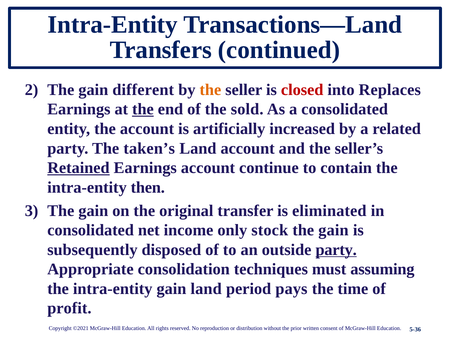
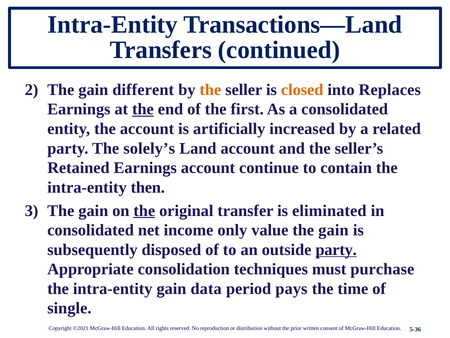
closed colour: red -> orange
sold: sold -> first
taken’s: taken’s -> solely’s
Retained underline: present -> none
the at (144, 210) underline: none -> present
stock: stock -> value
assuming: assuming -> purchase
gain land: land -> data
profit: profit -> single
